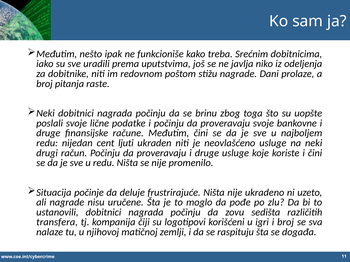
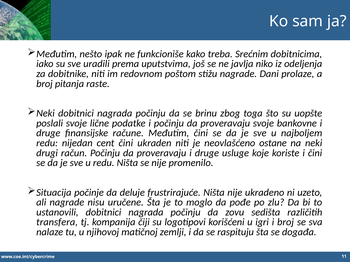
cent ljuti: ljuti -> čini
neovlašćeno usluge: usluge -> ostane
